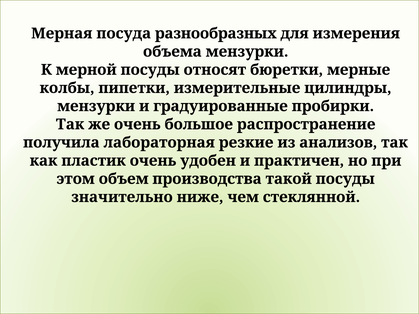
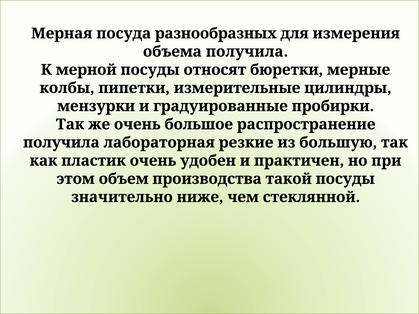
объема мензурки: мензурки -> получила
анализов: анализов -> большую
